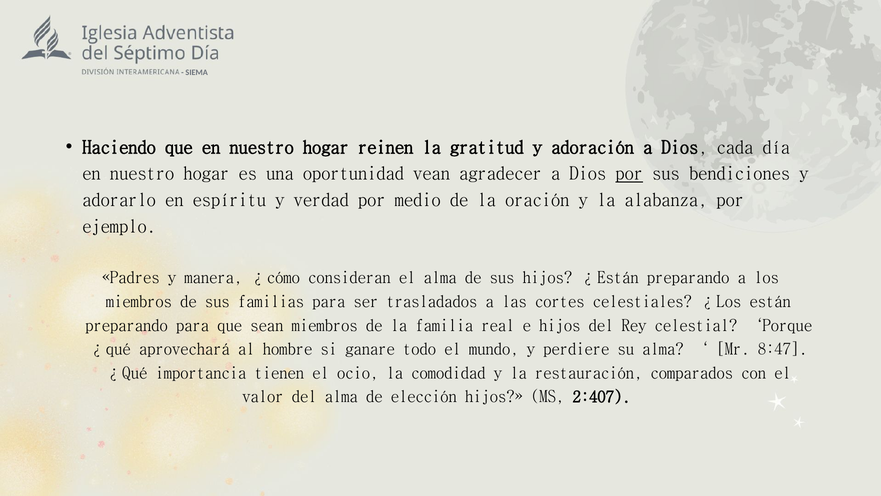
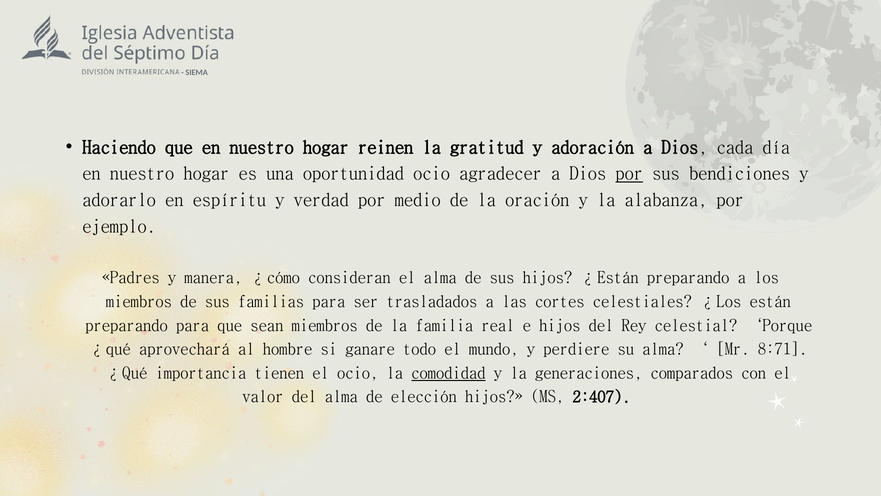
oportunidad vean: vean -> ocio
8:47: 8:47 -> 8:71
comodidad underline: none -> present
restauración: restauración -> generaciones
